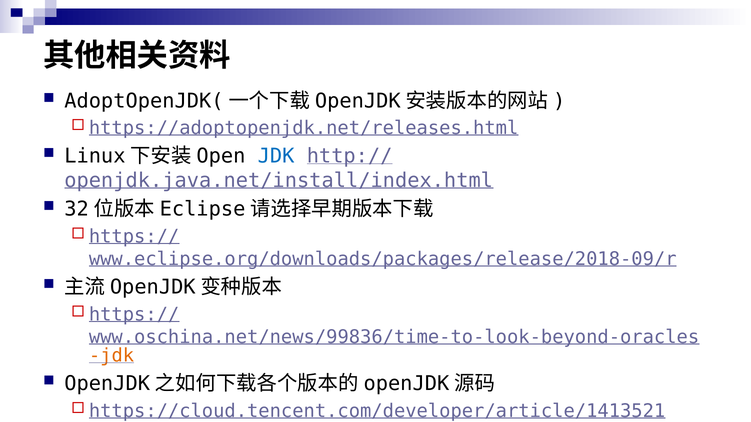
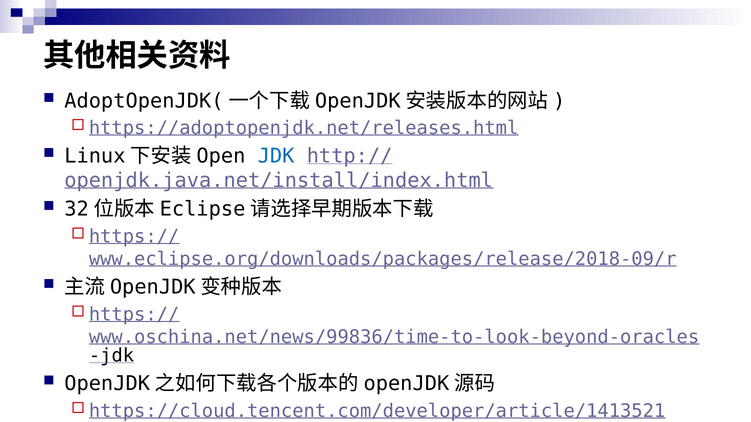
jdk at (112, 356) colour: orange -> black
